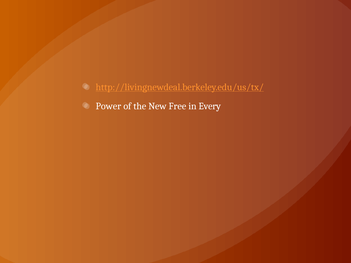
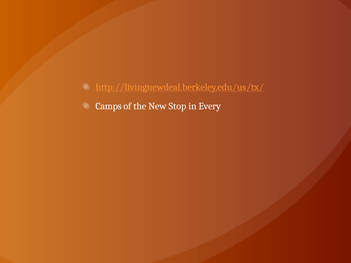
Power: Power -> Camps
Free: Free -> Stop
